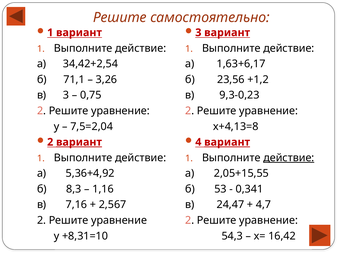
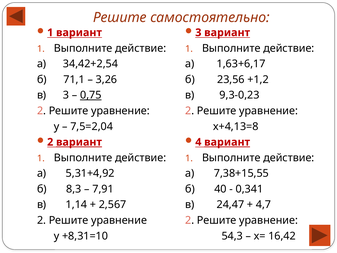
0,75 underline: none -> present
действие at (289, 158) underline: present -> none
5,36+4,92: 5,36+4,92 -> 5,31+4,92
2,05+15,55: 2,05+15,55 -> 7,38+15,55
1,16: 1,16 -> 7,91
53: 53 -> 40
7,16: 7,16 -> 1,14
